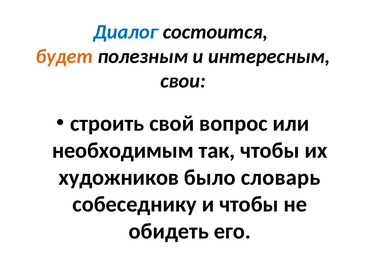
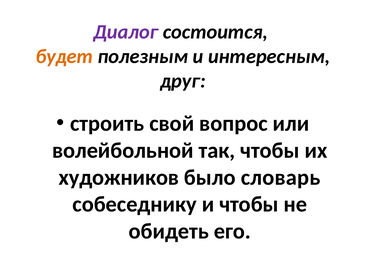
Диалог colour: blue -> purple
свои: свои -> друг
необходимым: необходимым -> волейбольной
